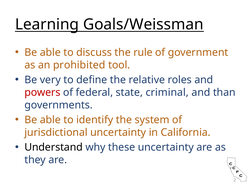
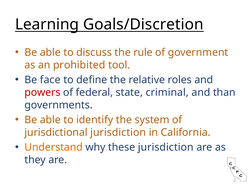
Goals/Weissman: Goals/Weissman -> Goals/Discretion
very: very -> face
jurisdictional uncertainty: uncertainty -> jurisdiction
Understand colour: black -> orange
these uncertainty: uncertainty -> jurisdiction
